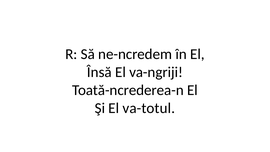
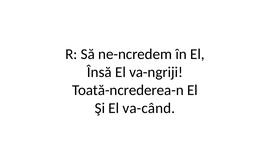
va-totul: va-totul -> va-când
